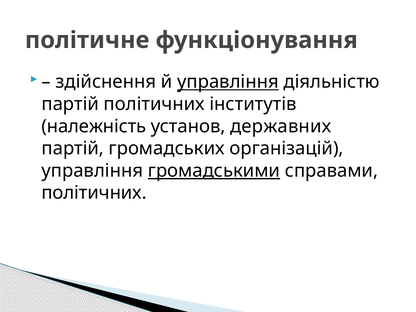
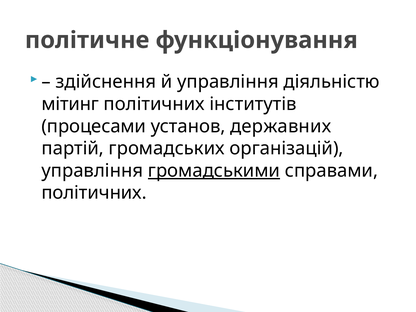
управління at (228, 82) underline: present -> none
партій at (70, 104): партій -> мітинг
належність: належність -> процесами
